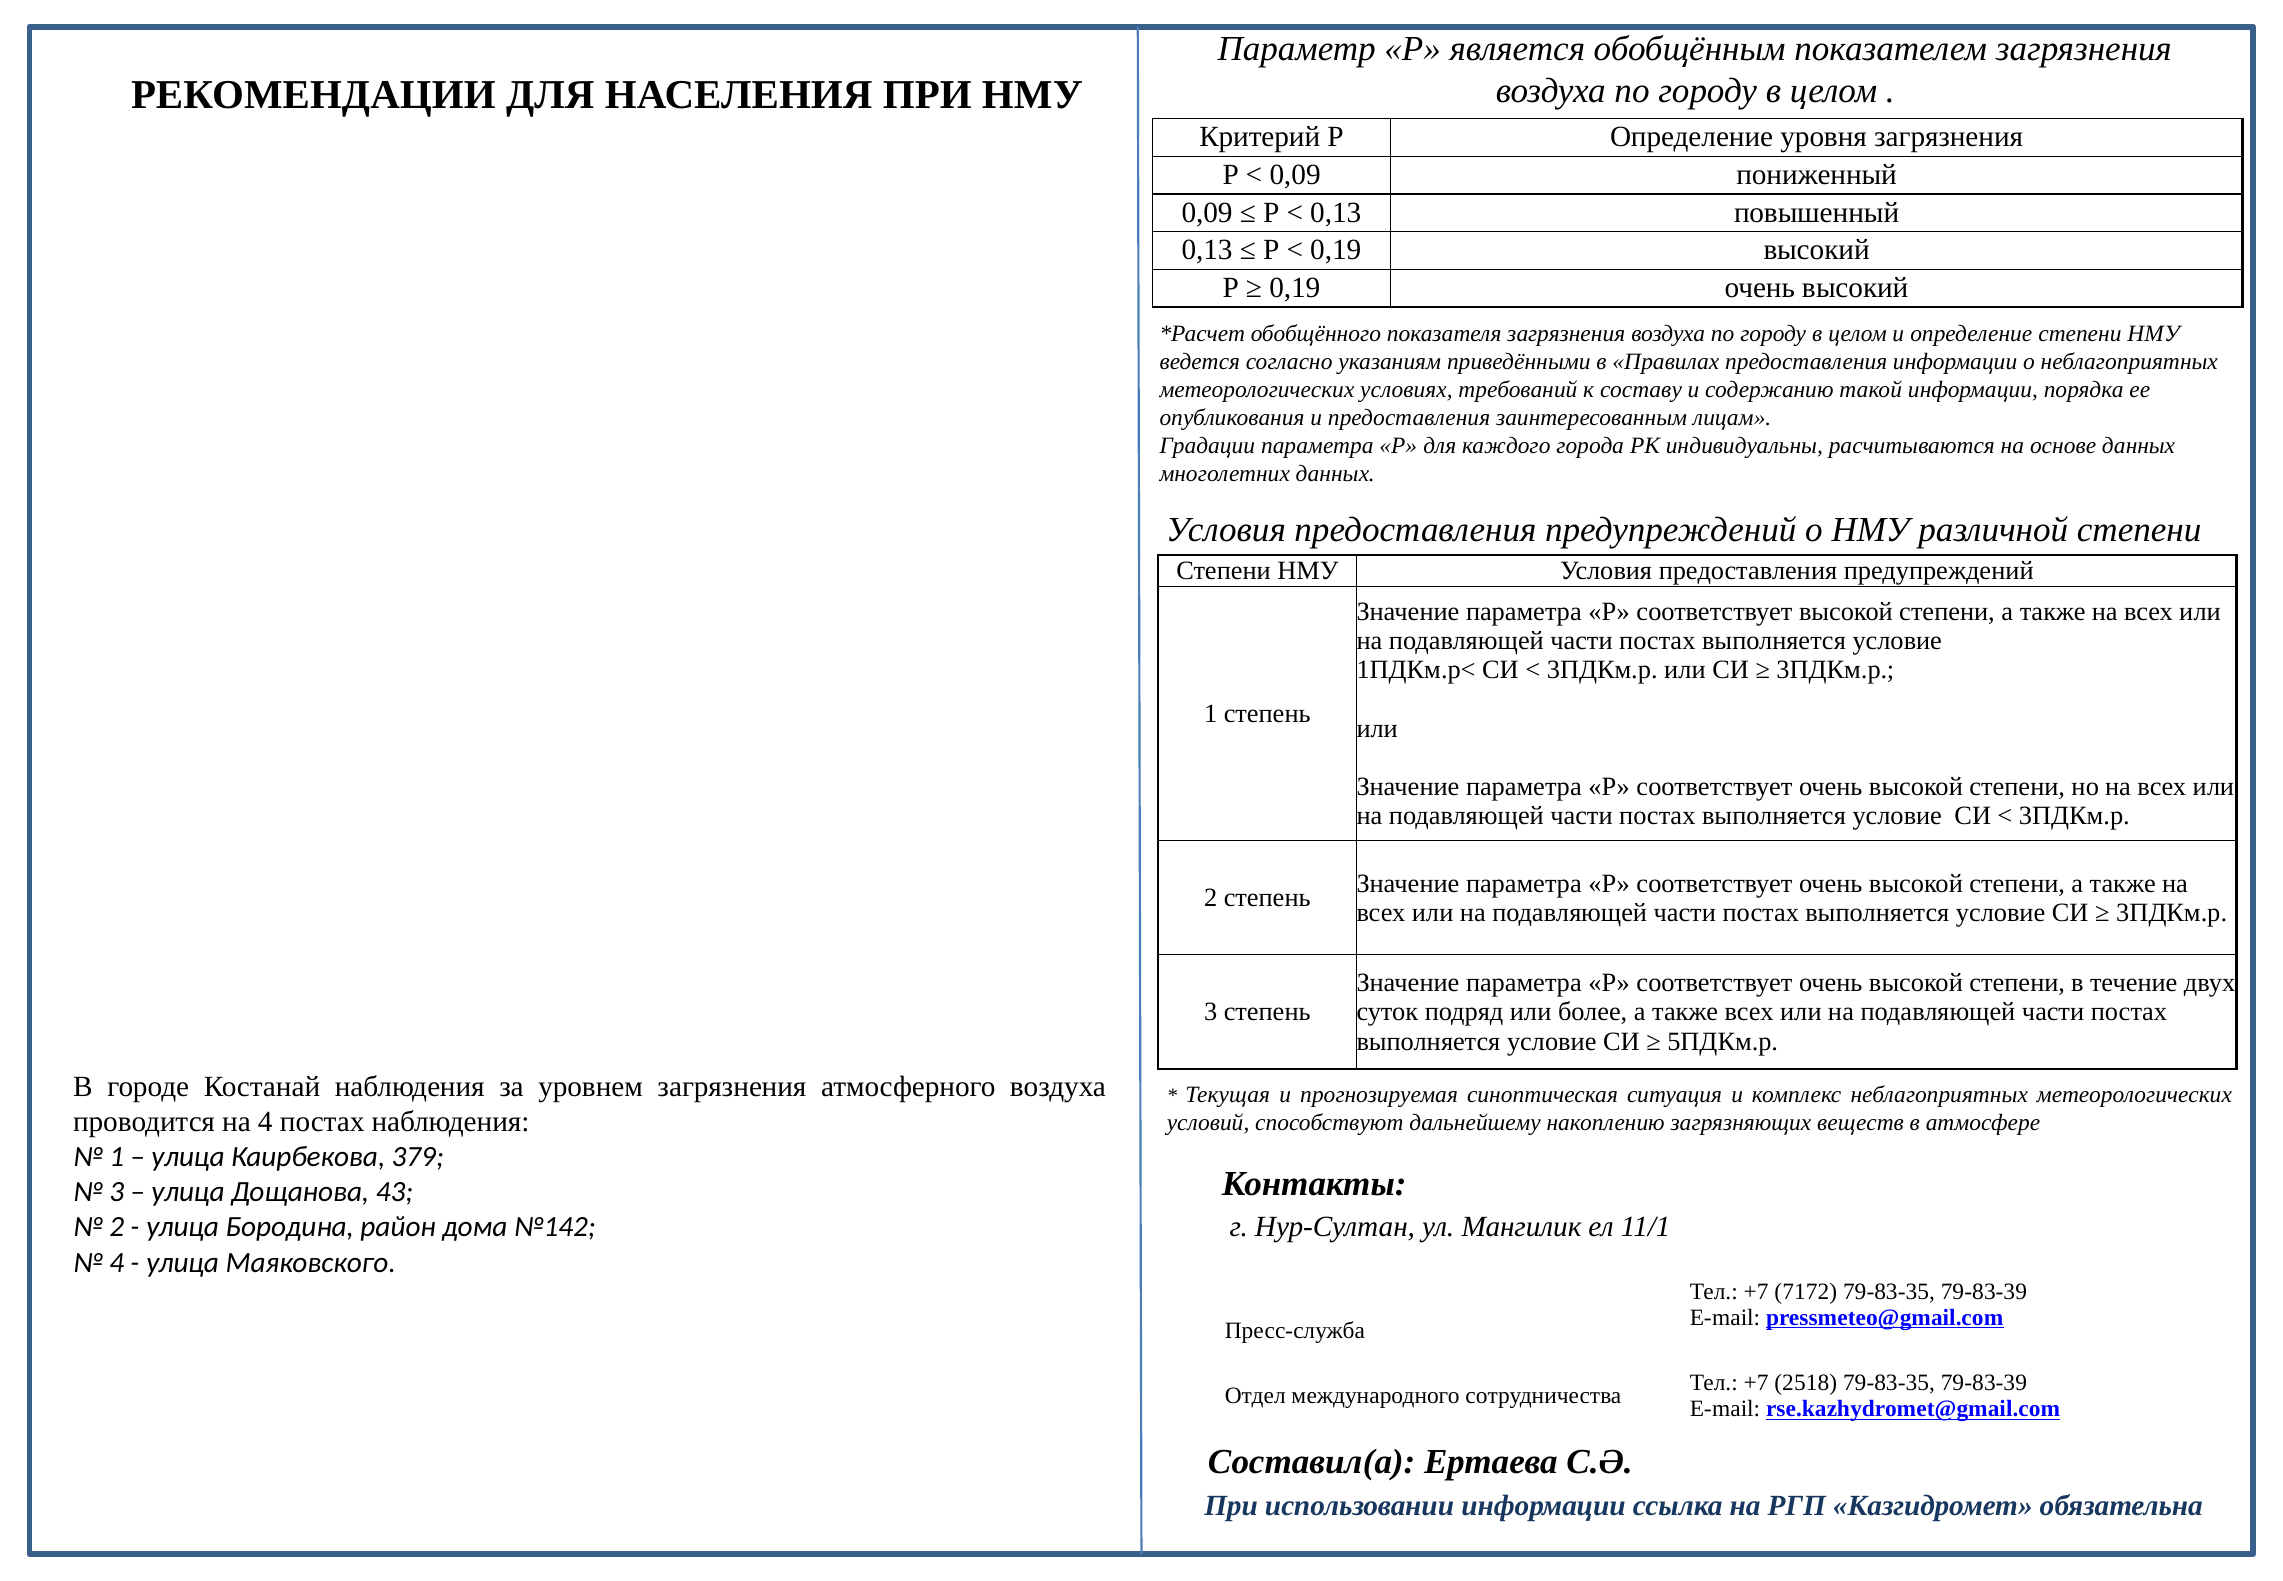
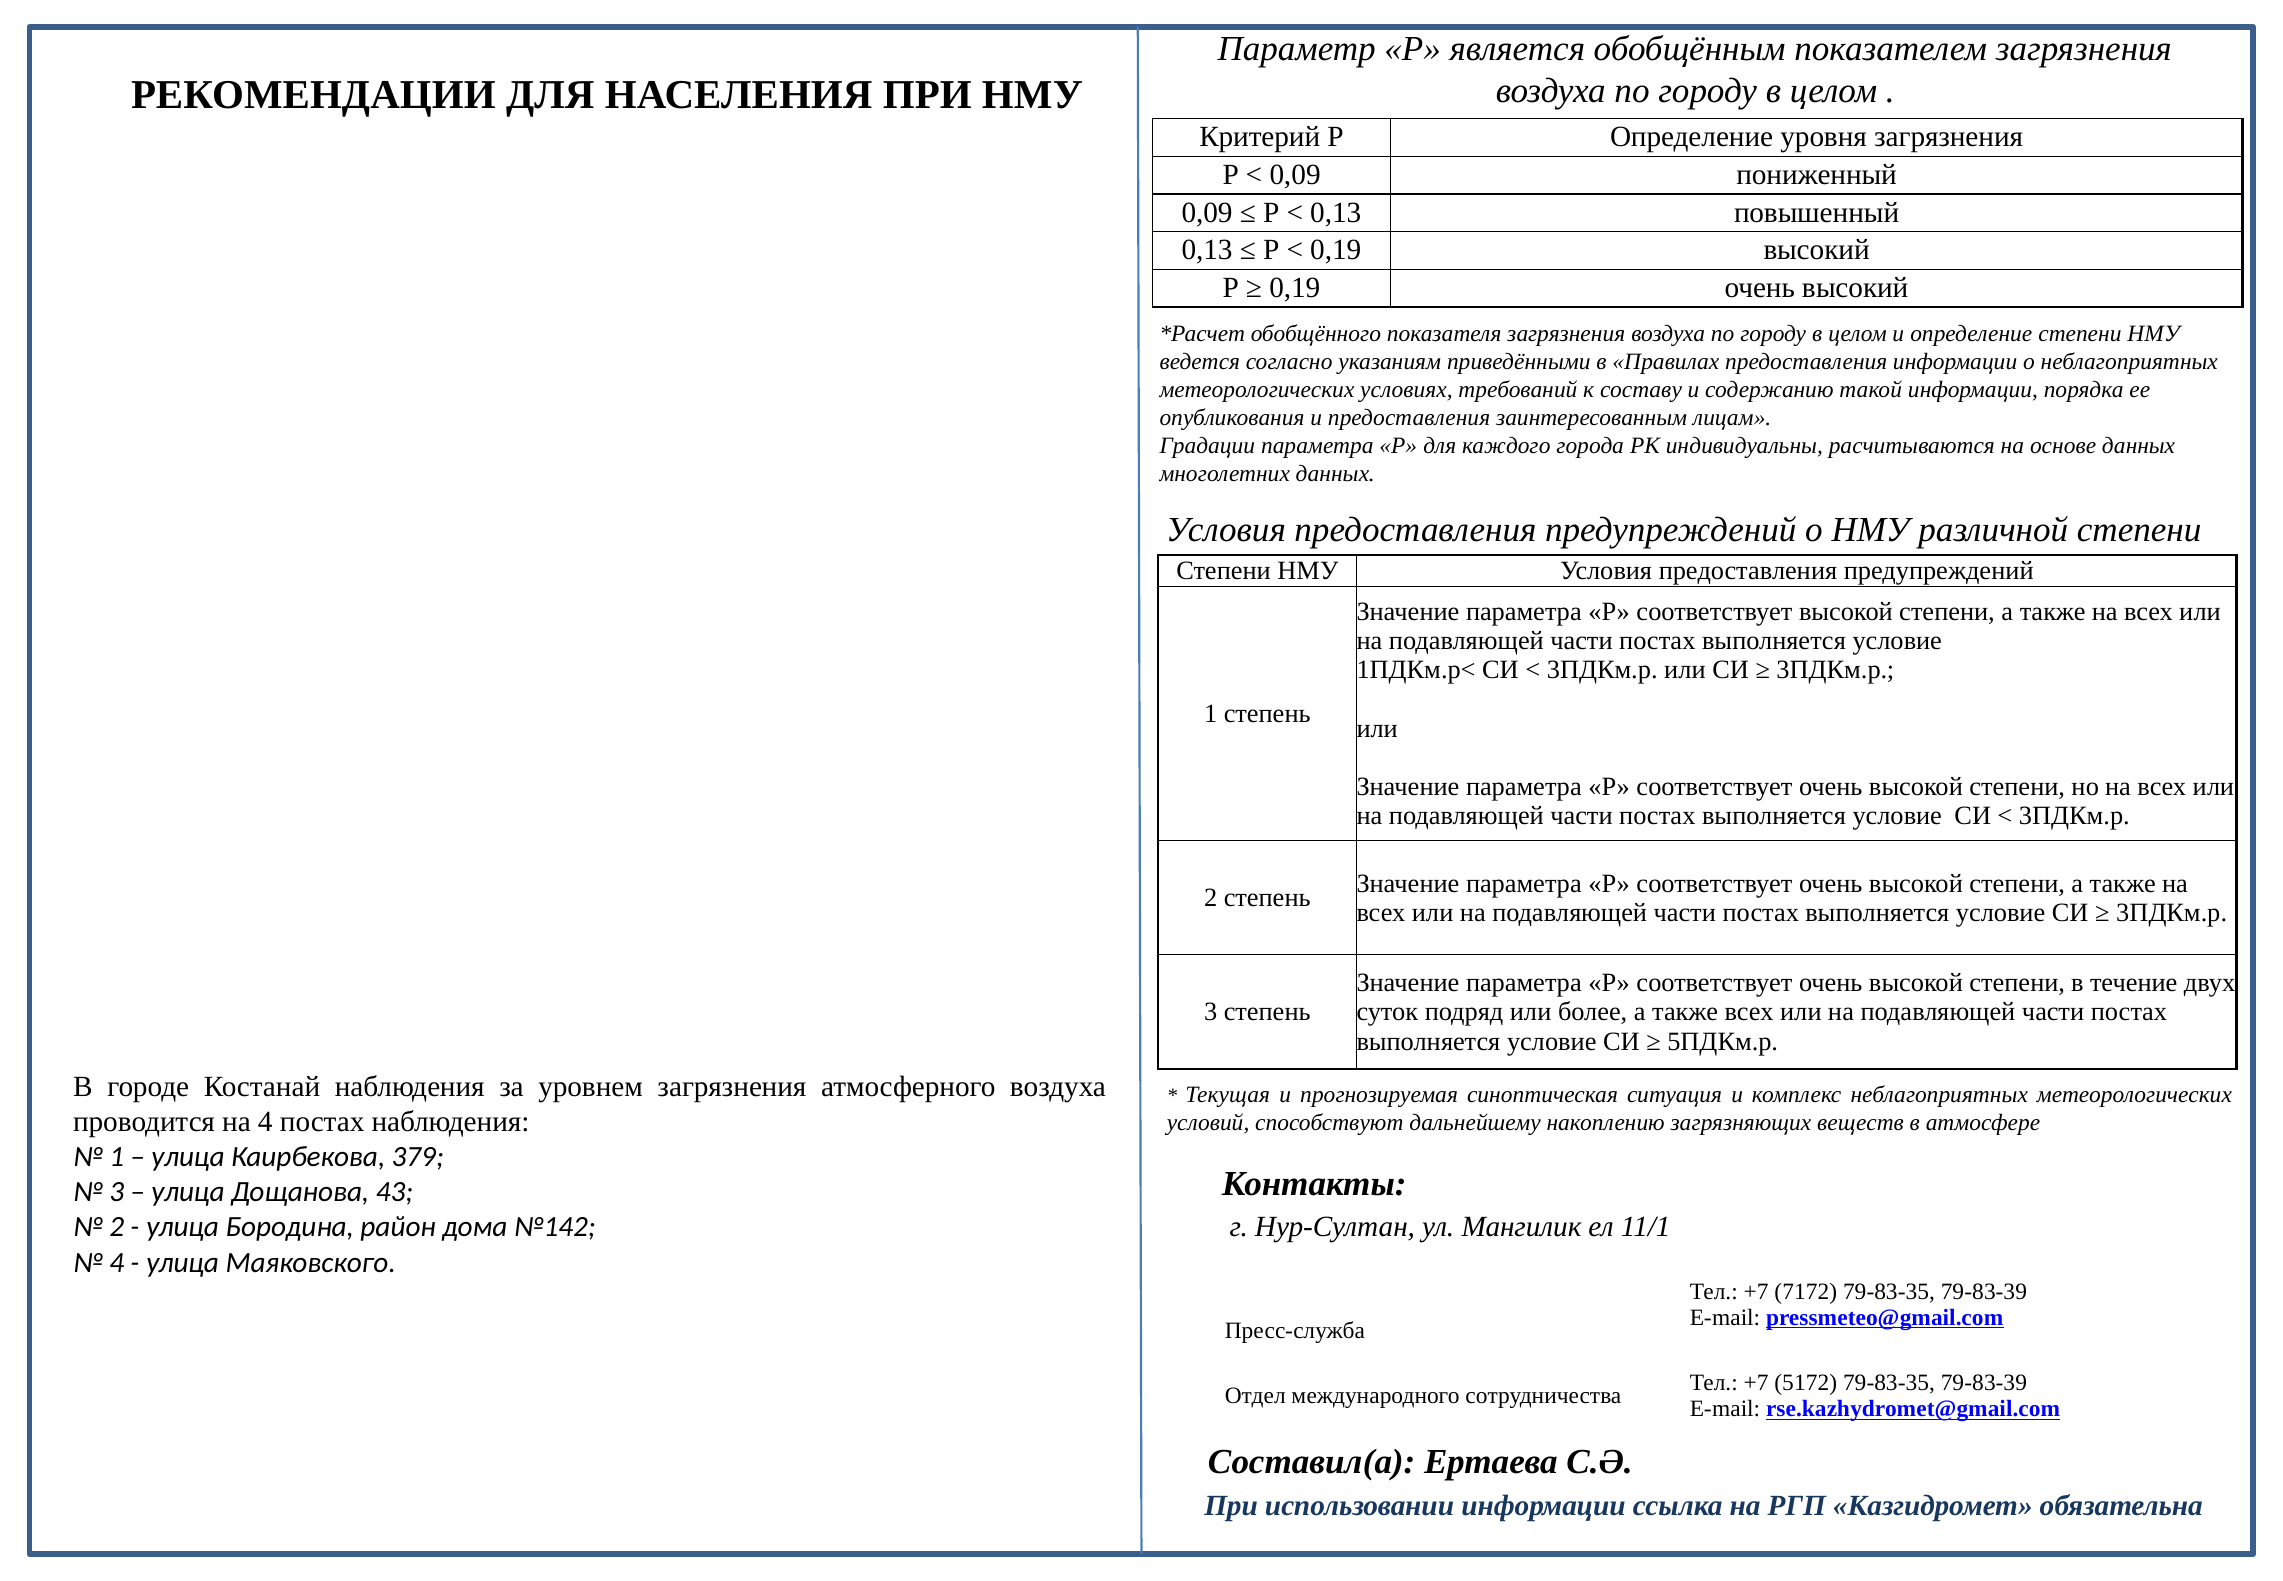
2518: 2518 -> 5172
